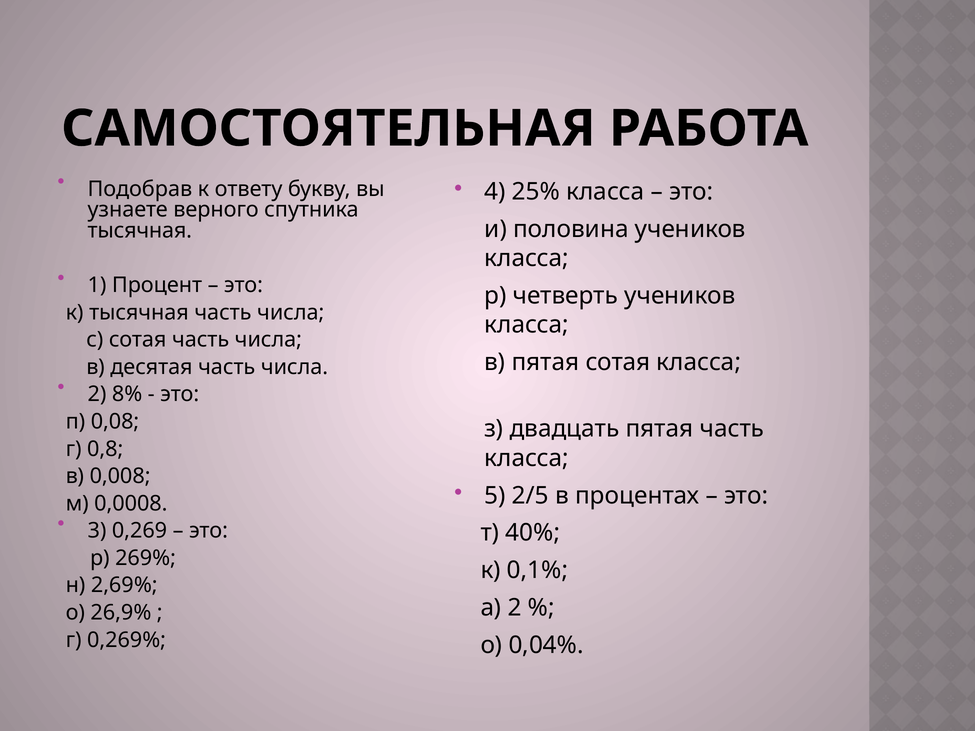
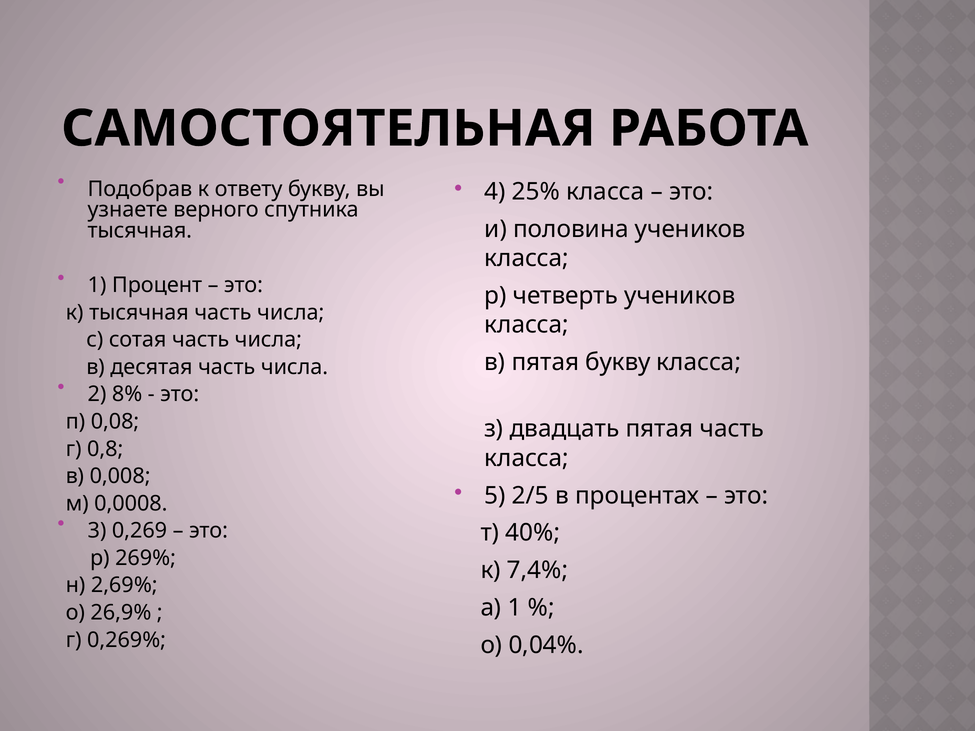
пятая сотая: сотая -> букву
0,1%: 0,1% -> 7,4%
а 2: 2 -> 1
